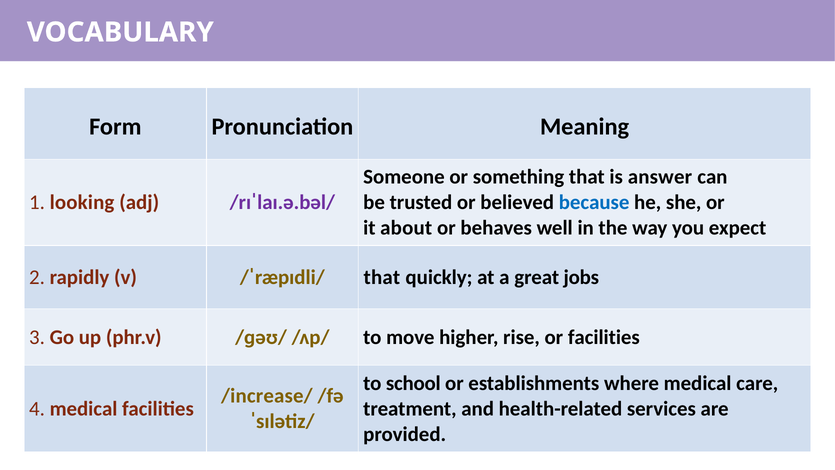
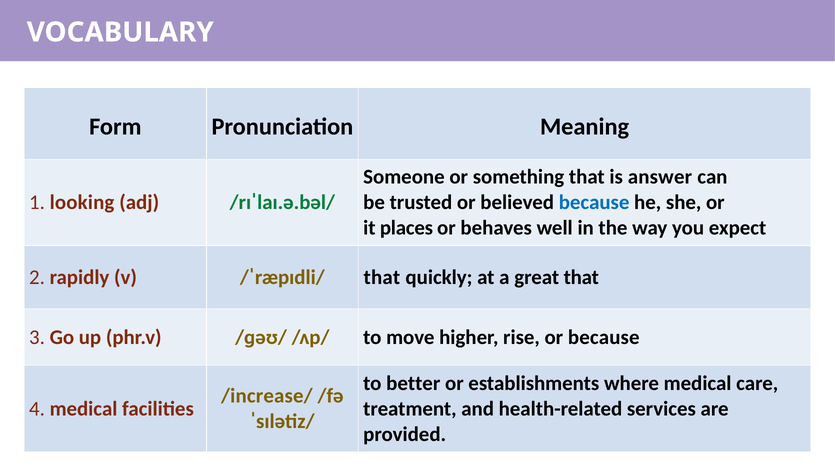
/rɪˈlaɪ.ə.bəl/ colour: purple -> green
about: about -> places
great jobs: jobs -> that
or facilities: facilities -> because
school: school -> better
